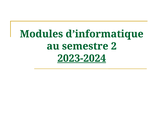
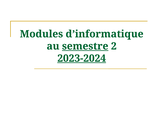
semestre underline: none -> present
